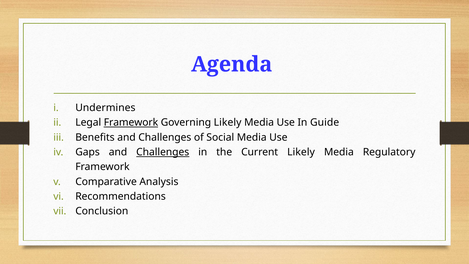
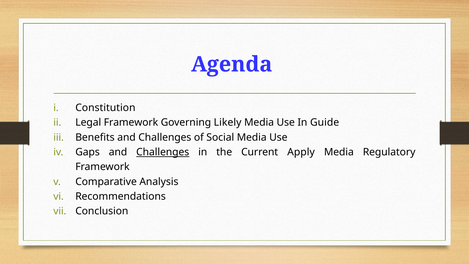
Undermines: Undermines -> Constitution
Framework at (131, 122) underline: present -> none
Current Likely: Likely -> Apply
